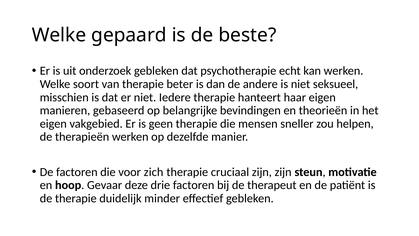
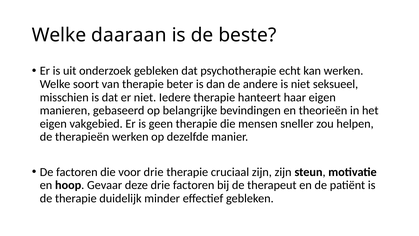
gepaard: gepaard -> daaraan
voor zich: zich -> drie
